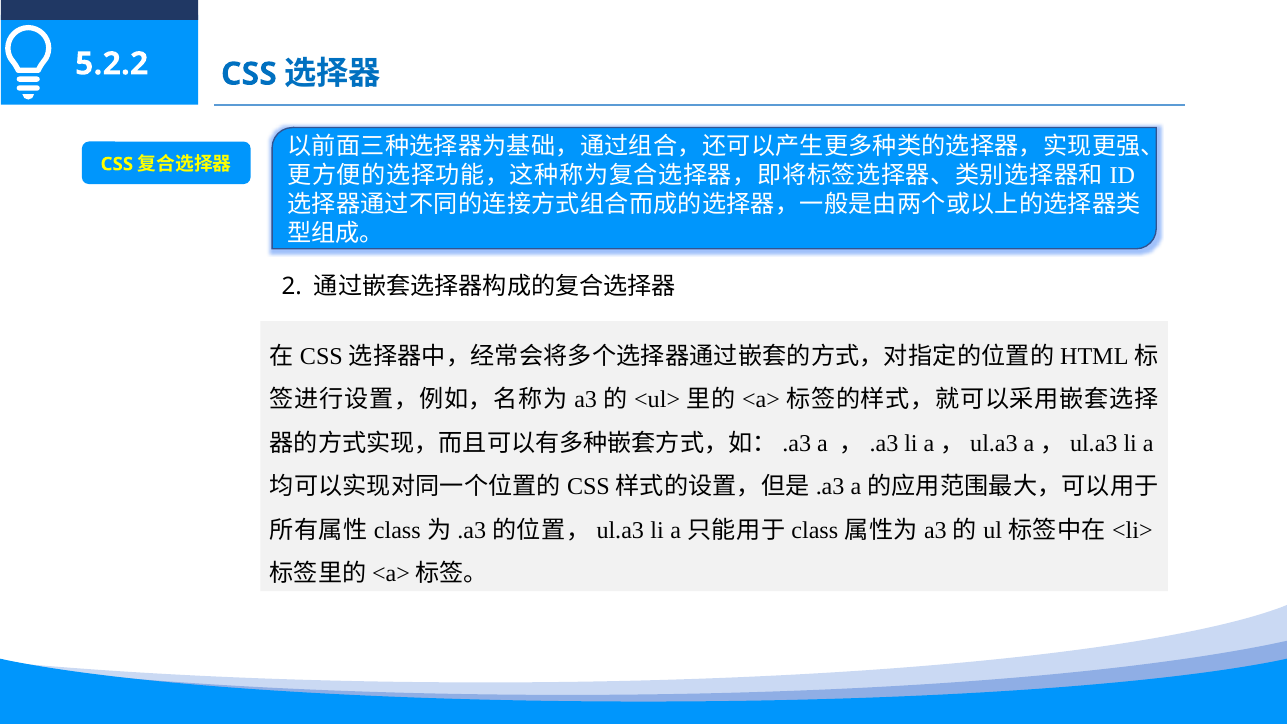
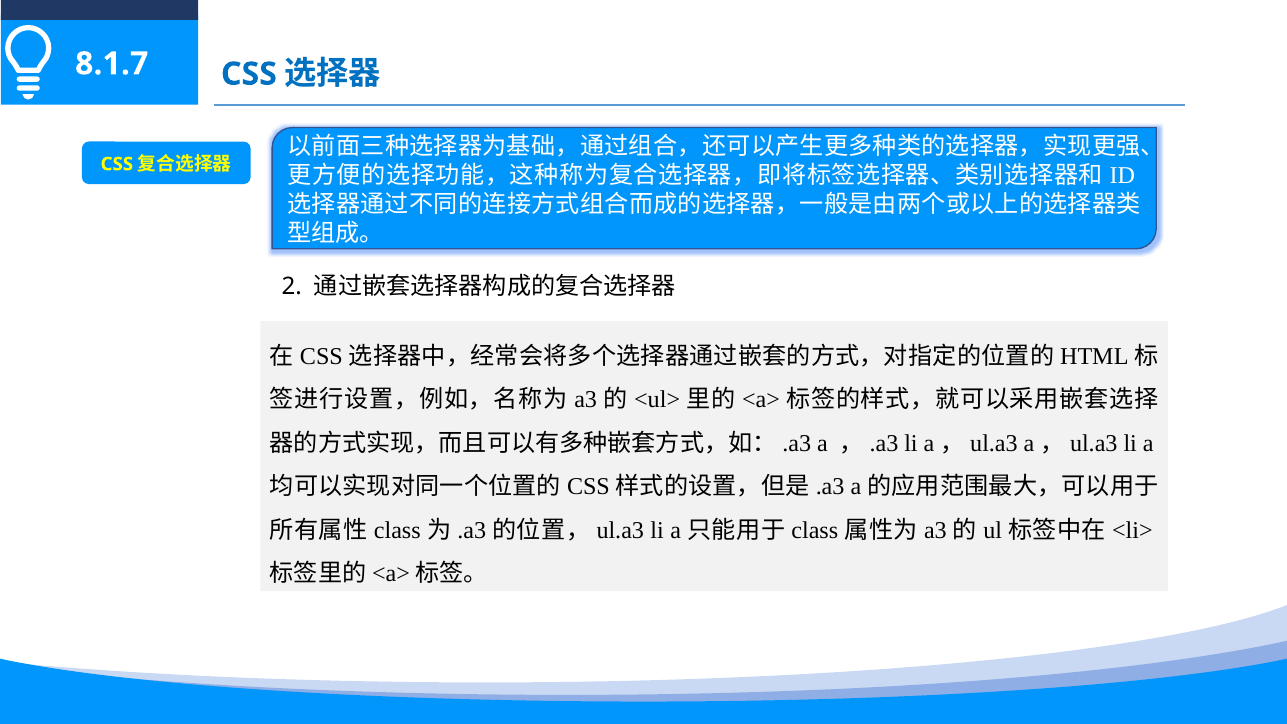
5.2.2: 5.2.2 -> 8.1.7
